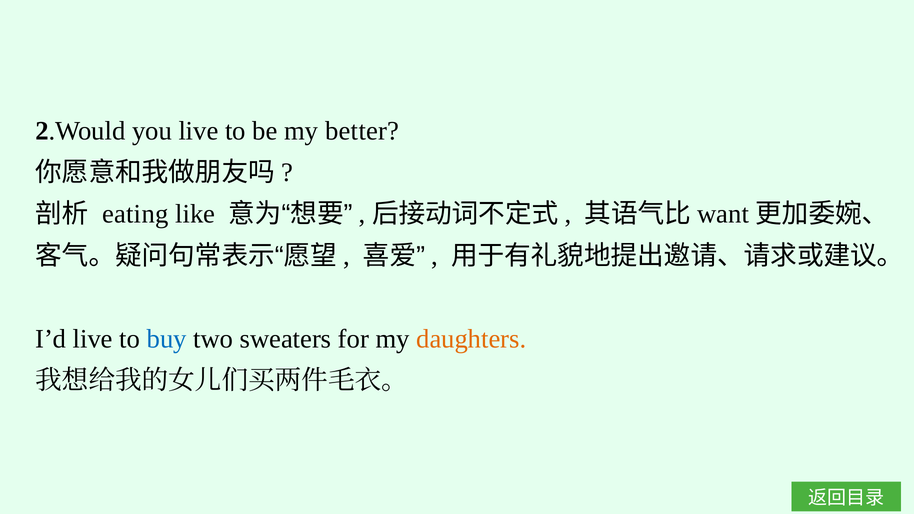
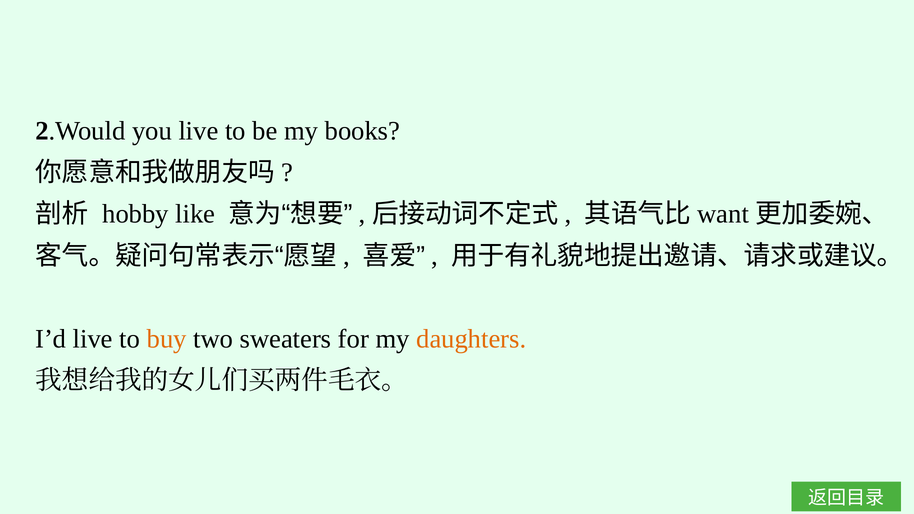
better: better -> books
eating: eating -> hobby
buy colour: blue -> orange
